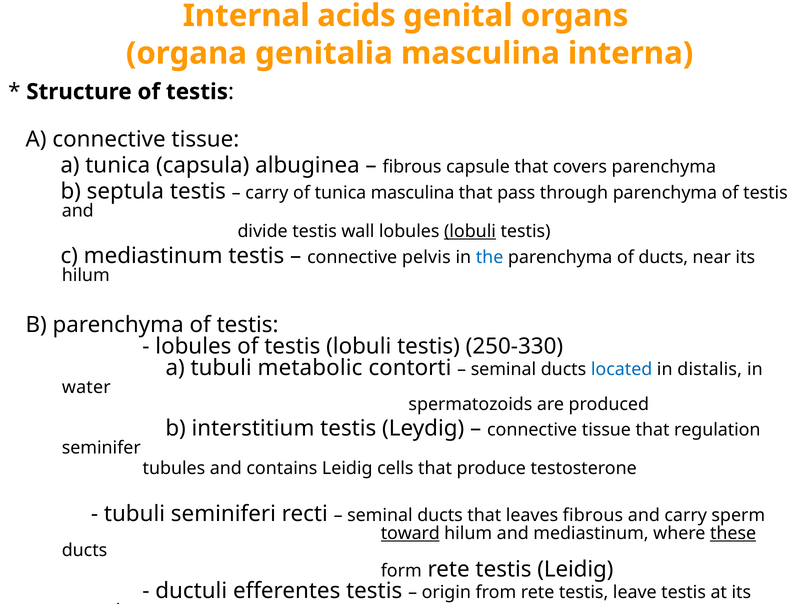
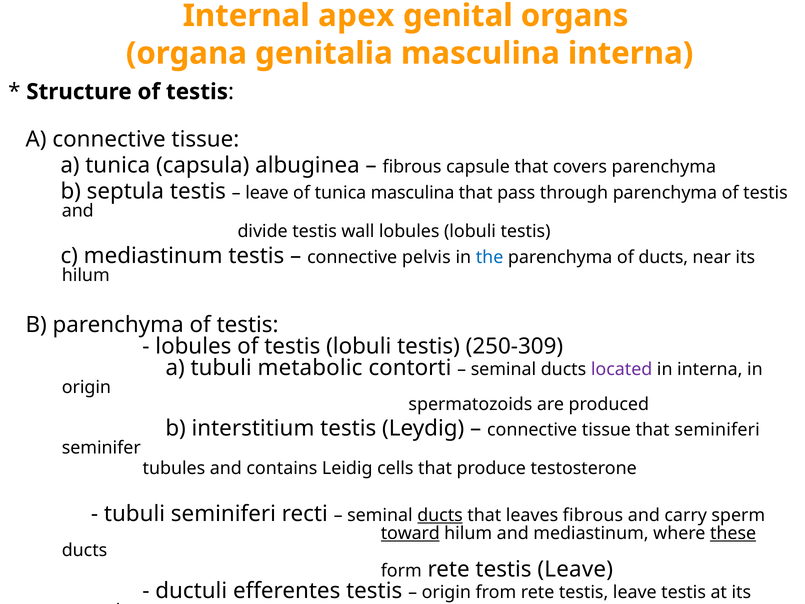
acids: acids -> apex
carry at (267, 193): carry -> leave
lobuli at (470, 231) underline: present -> none
250-330: 250-330 -> 250-309
located colour: blue -> purple
in distalis: distalis -> interna
water at (86, 387): water -> origin
that regulation: regulation -> seminiferi
ducts at (440, 515) underline: none -> present
form rete testis Leidig: Leidig -> Leave
